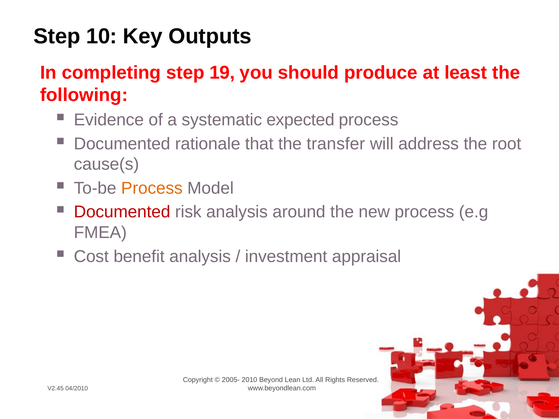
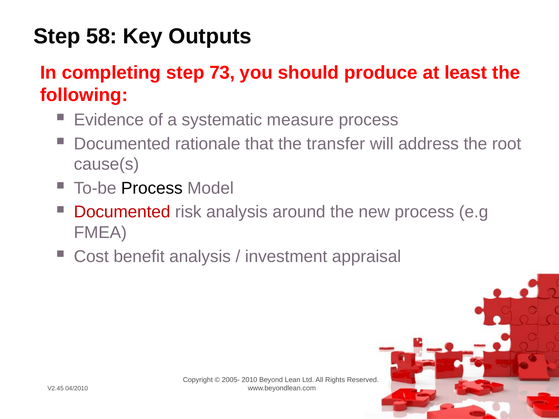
10: 10 -> 58
19: 19 -> 73
expected: expected -> measure
Process at (152, 188) colour: orange -> black
